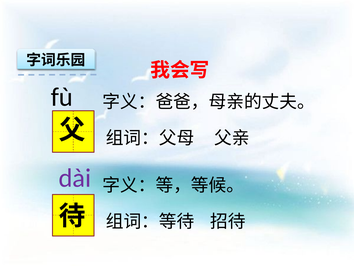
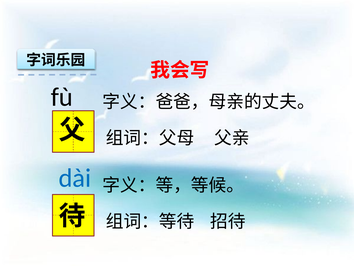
dài colour: purple -> blue
